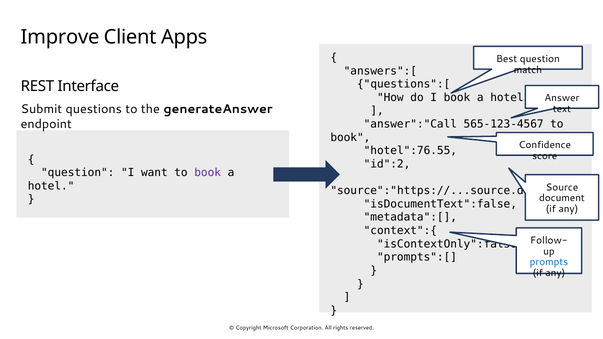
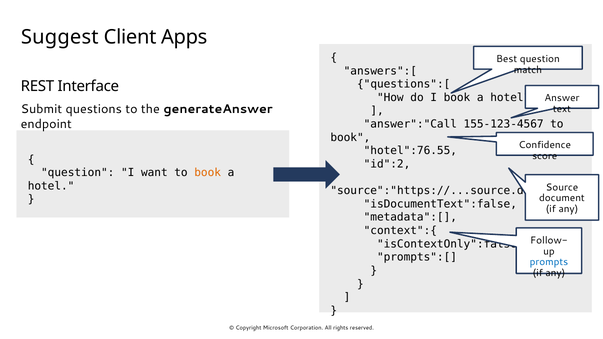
Improve: Improve -> Suggest
565-123-4567: 565-123-4567 -> 155-123-4567
book at (208, 173) colour: purple -> orange
